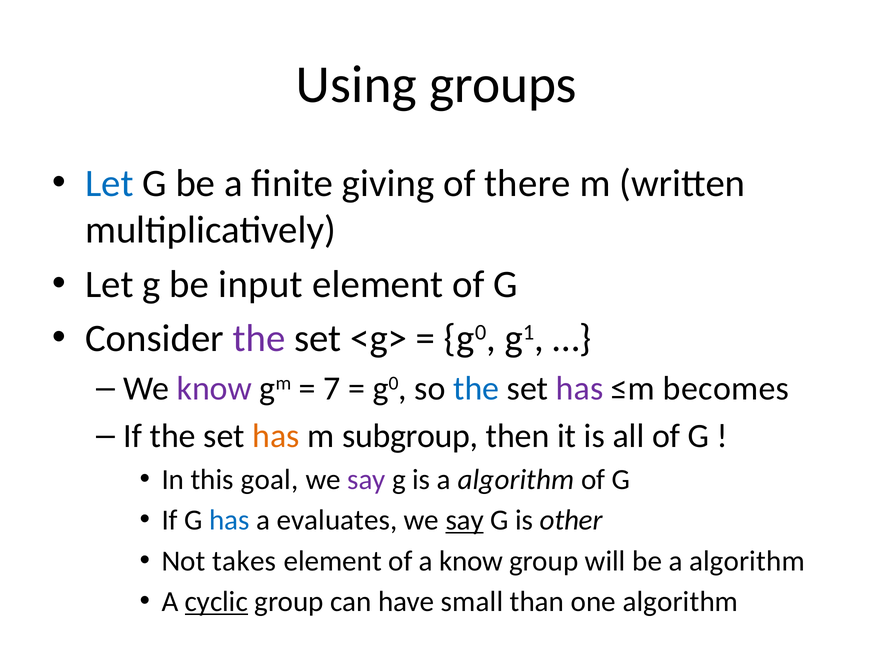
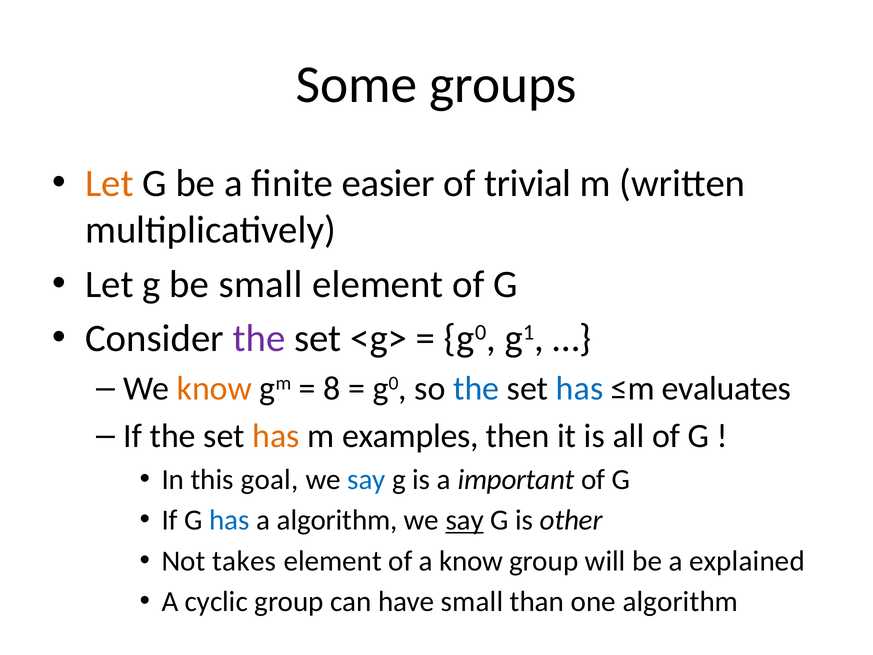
Using: Using -> Some
Let at (109, 183) colour: blue -> orange
giving: giving -> easier
there: there -> trivial
be input: input -> small
know at (214, 389) colour: purple -> orange
7: 7 -> 8
has at (580, 389) colour: purple -> blue
becomes: becomes -> evaluates
subgroup: subgroup -> examples
say at (367, 479) colour: purple -> blue
is a algorithm: algorithm -> important
a evaluates: evaluates -> algorithm
be a algorithm: algorithm -> explained
cyclic underline: present -> none
